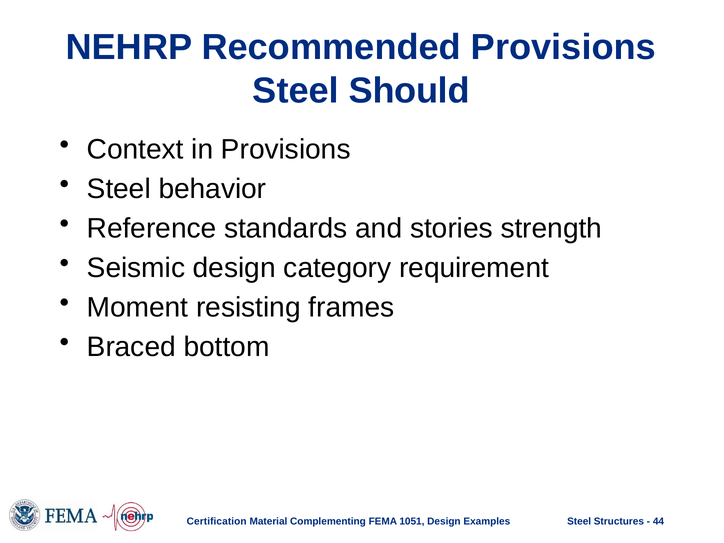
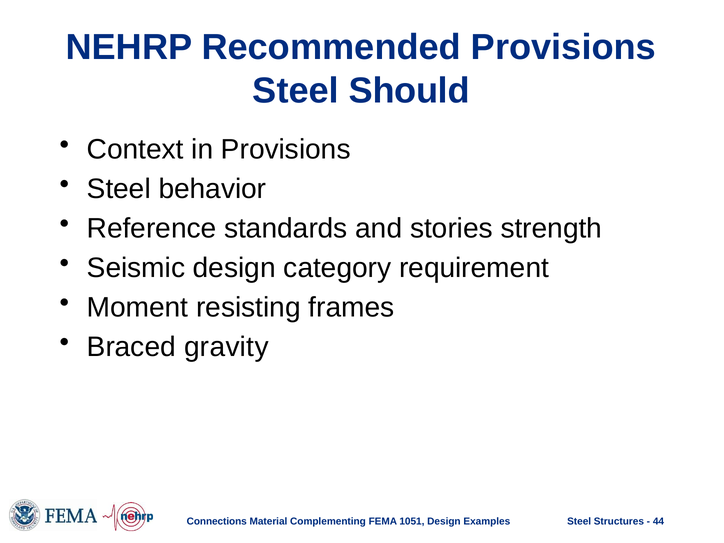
bottom: bottom -> gravity
Certification: Certification -> Connections
